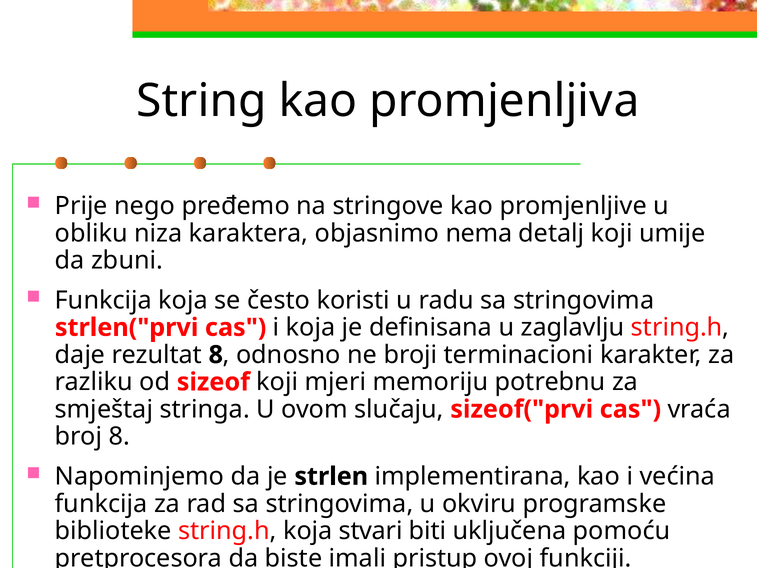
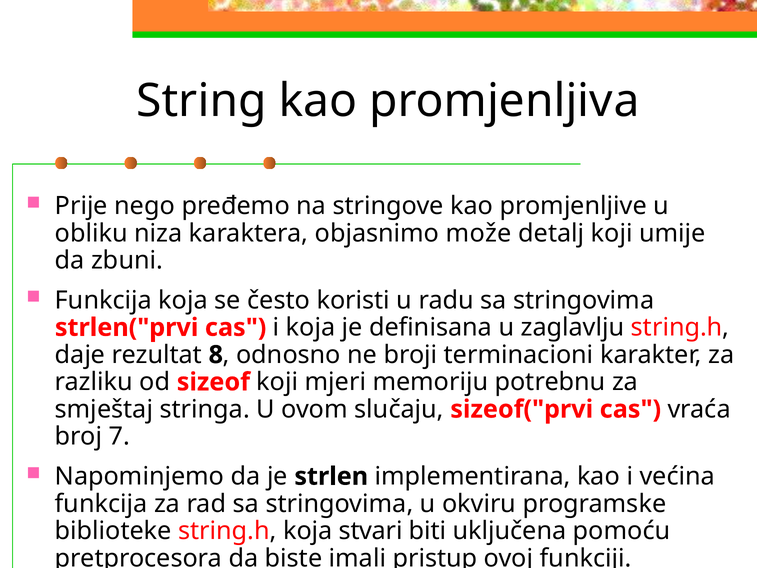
nema: nema -> može
broj 8: 8 -> 7
